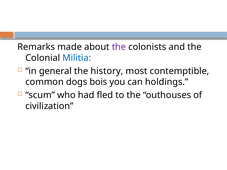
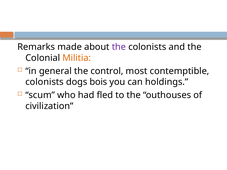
Militia colour: blue -> orange
history: history -> control
common at (45, 82): common -> colonists
